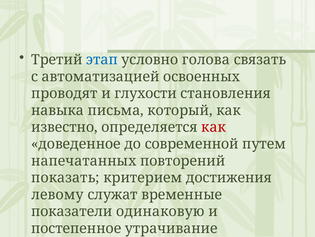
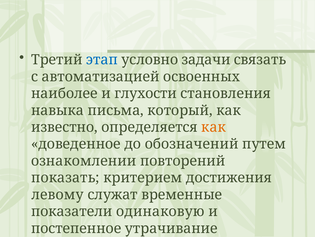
голова: голова -> задачи
проводят: проводят -> наиболее
как at (214, 127) colour: red -> orange
современной: современной -> обозначений
напечатанных: напечатанных -> ознакомлении
